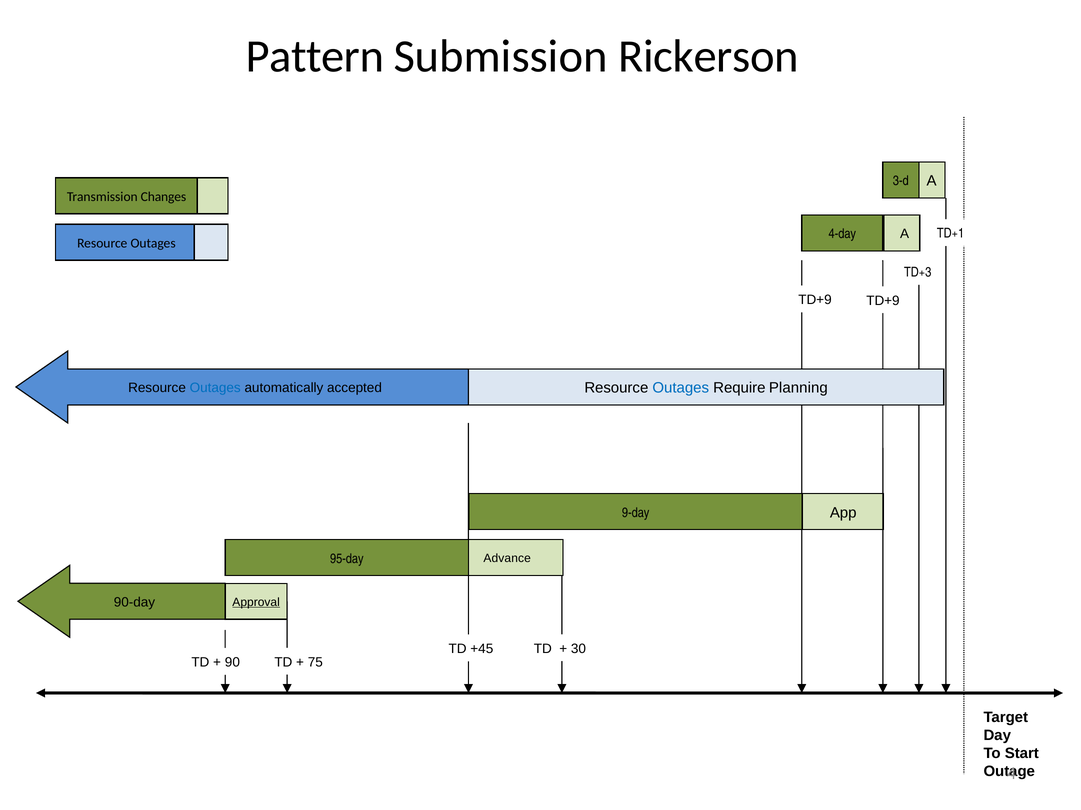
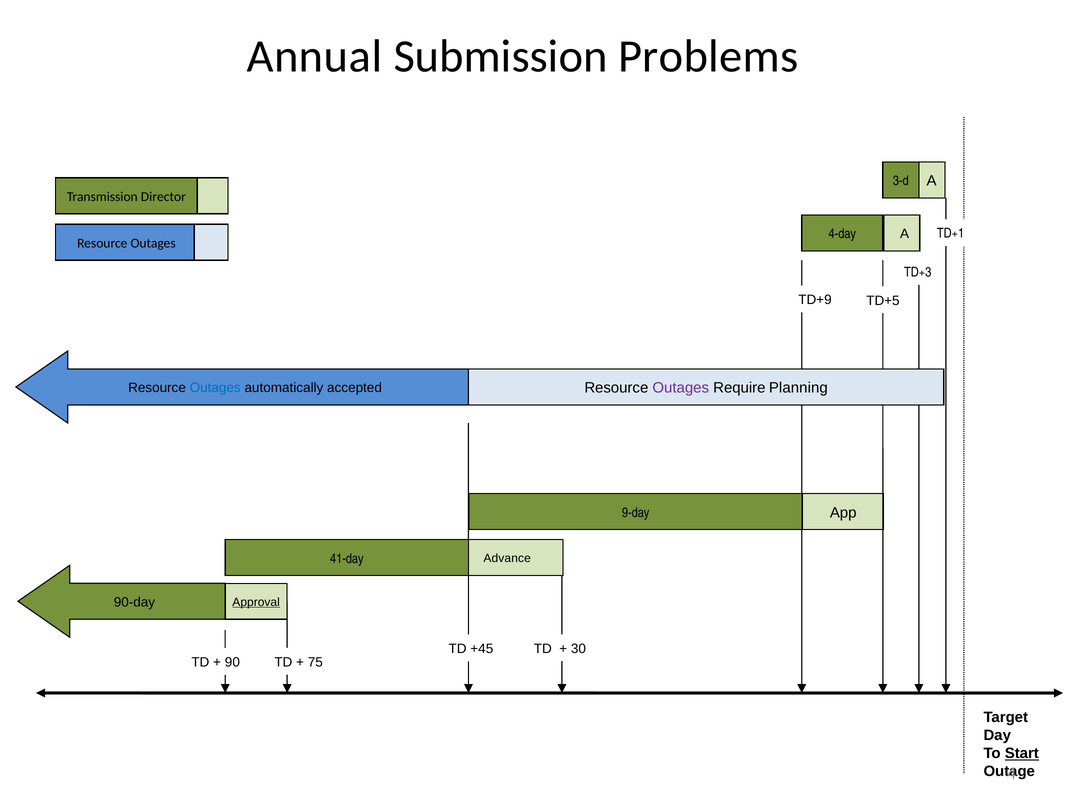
Pattern: Pattern -> Annual
Rickerson: Rickerson -> Problems
Changes: Changes -> Director
TD+9 TD+9: TD+9 -> TD+5
Outages at (681, 388) colour: blue -> purple
95-day: 95-day -> 41-day
Start underline: none -> present
